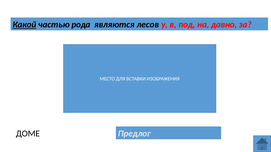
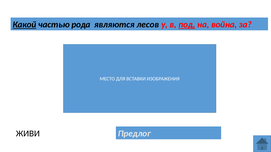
под underline: none -> present
давно: давно -> война
ДОМЕ: ДОМЕ -> ЖИВИ
